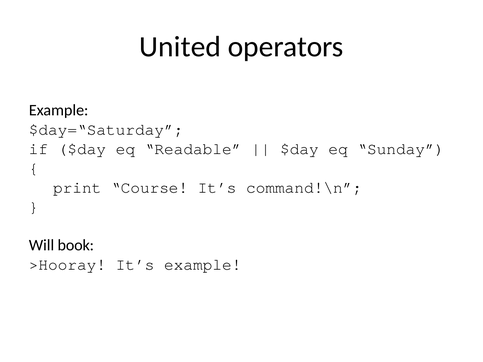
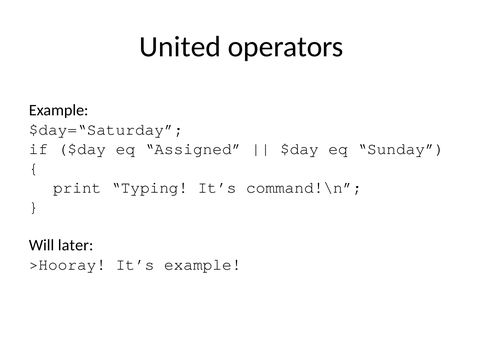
Readable: Readable -> Assigned
Course: Course -> Typing
book: book -> later
